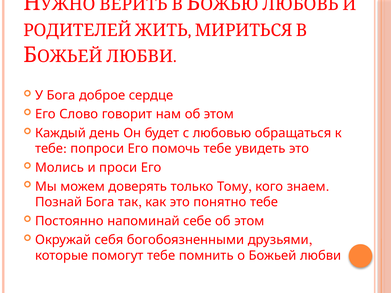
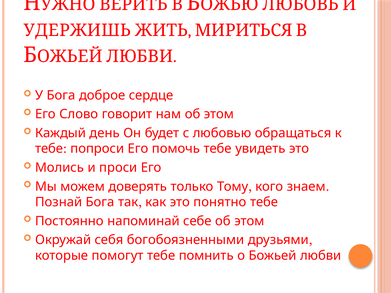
РОДИТЕЛЕЙ: РОДИТЕЛЕЙ -> УДЕРЖИШЬ
